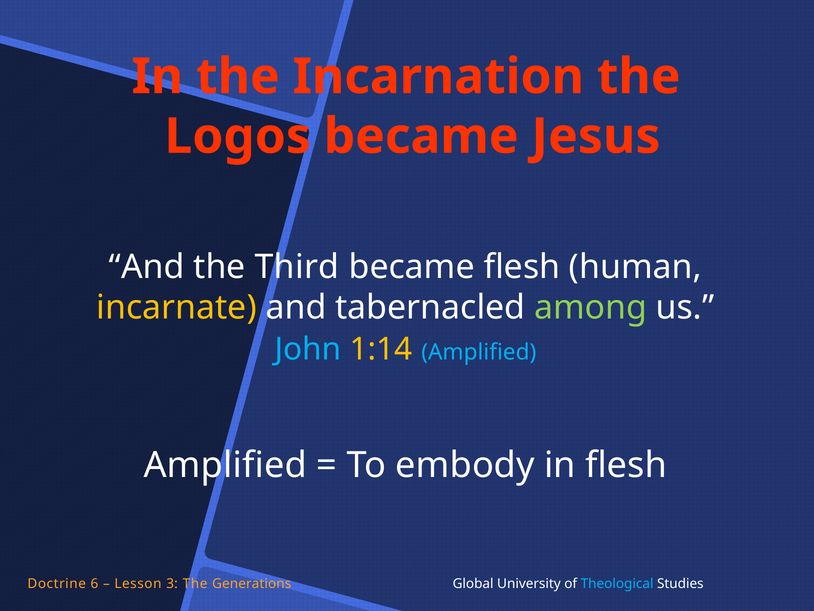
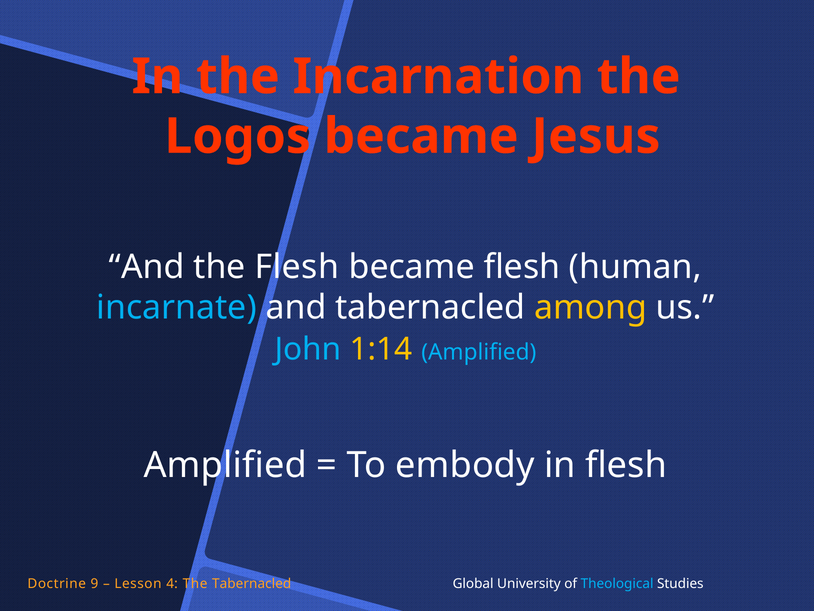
the Third: Third -> Flesh
incarnate colour: yellow -> light blue
among colour: light green -> yellow
6: 6 -> 9
3: 3 -> 4
The Generations: Generations -> Tabernacled
